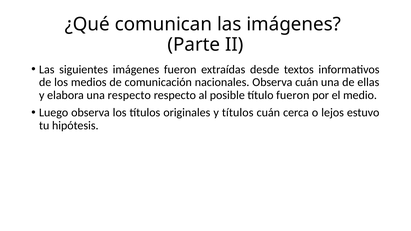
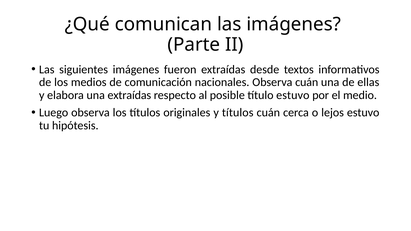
una respecto: respecto -> extraídas
título fueron: fueron -> estuvo
